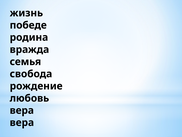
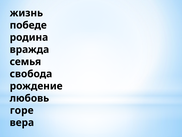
вера at (22, 110): вера -> горе
